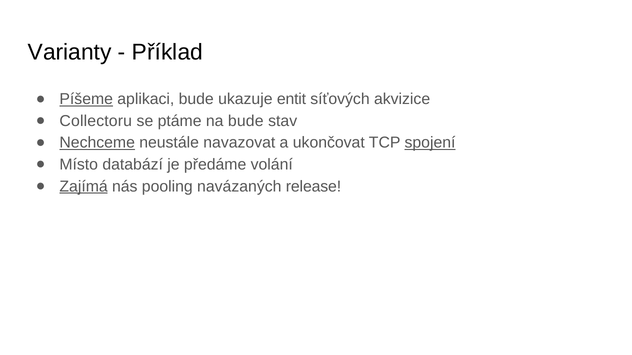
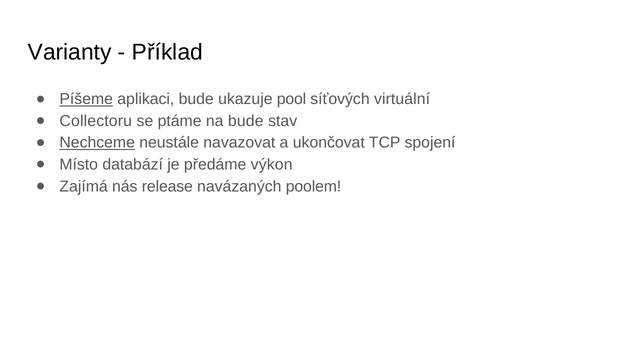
entit: entit -> pool
akvizice: akvizice -> virtuální
spojení underline: present -> none
volání: volání -> výkon
Zajímá underline: present -> none
pooling: pooling -> release
release: release -> poolem
